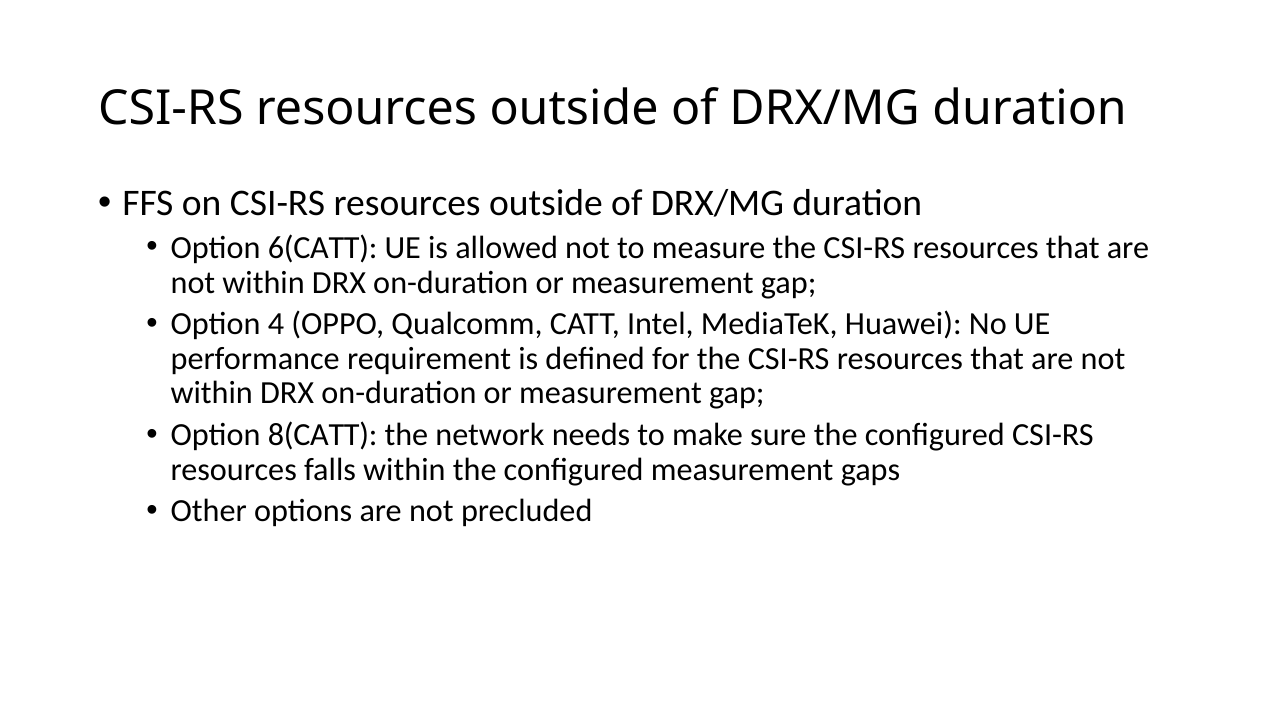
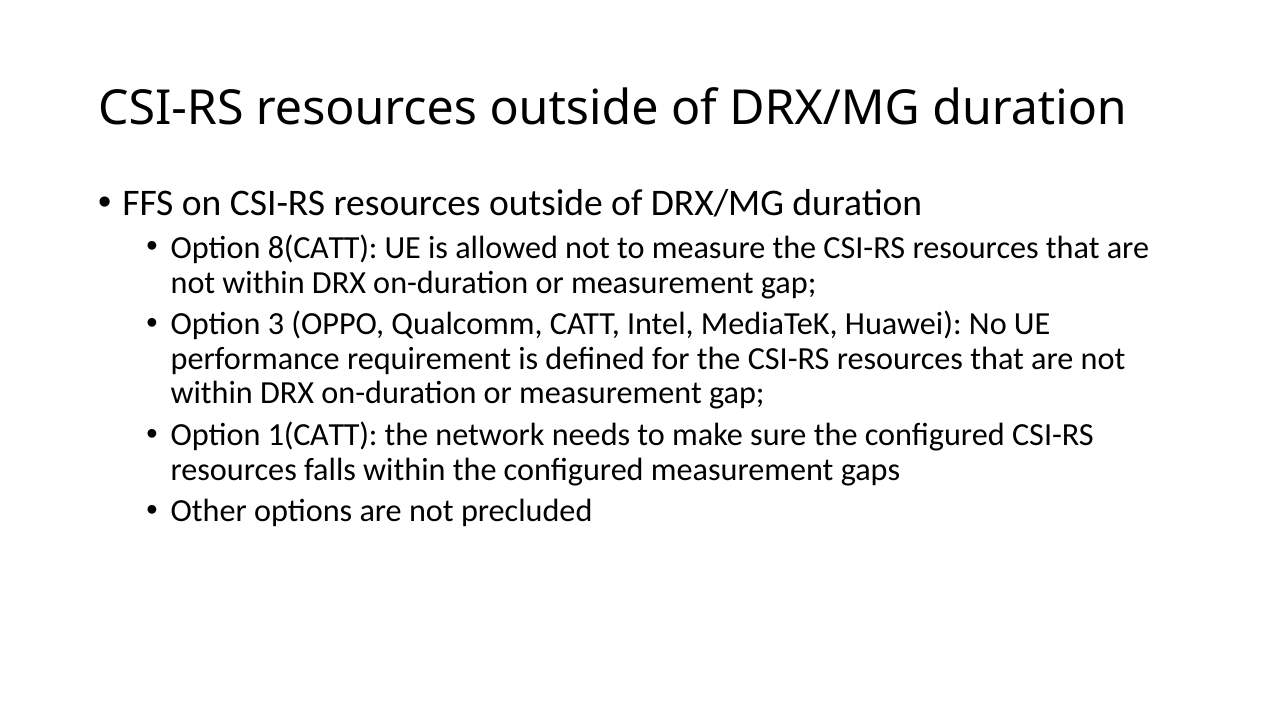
6(CATT: 6(CATT -> 8(CATT
4: 4 -> 3
8(CATT: 8(CATT -> 1(CATT
